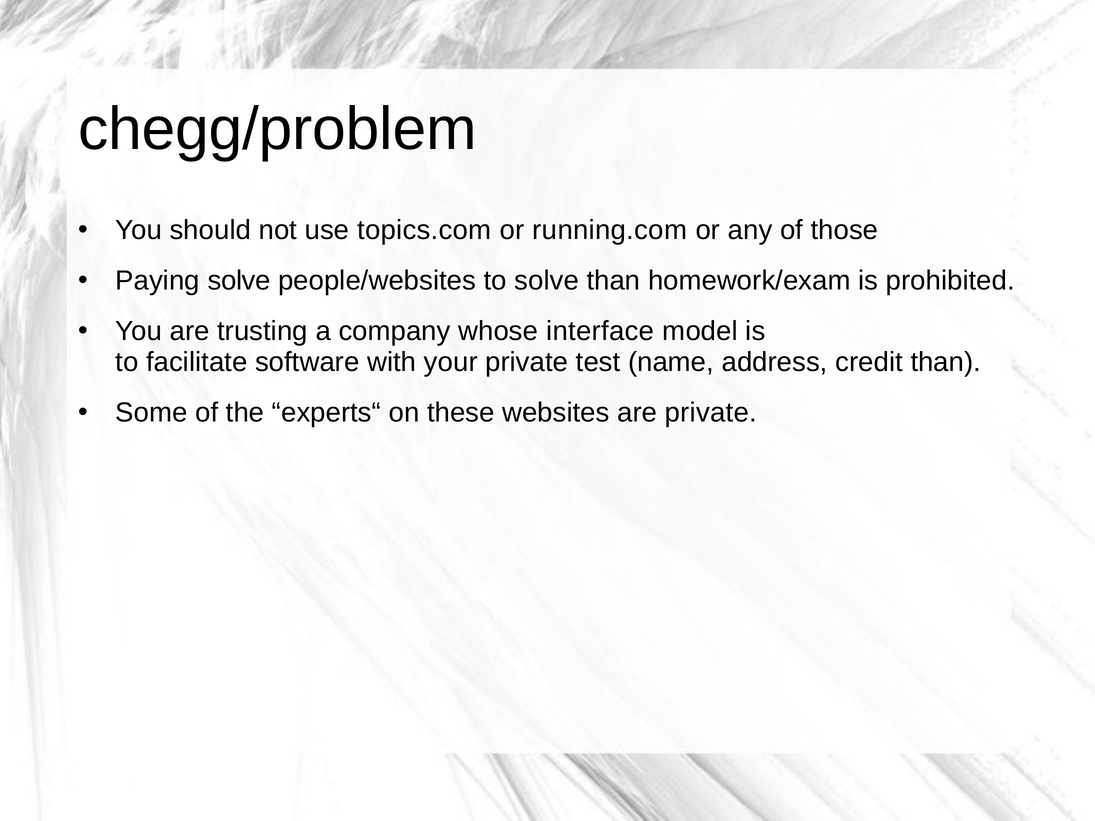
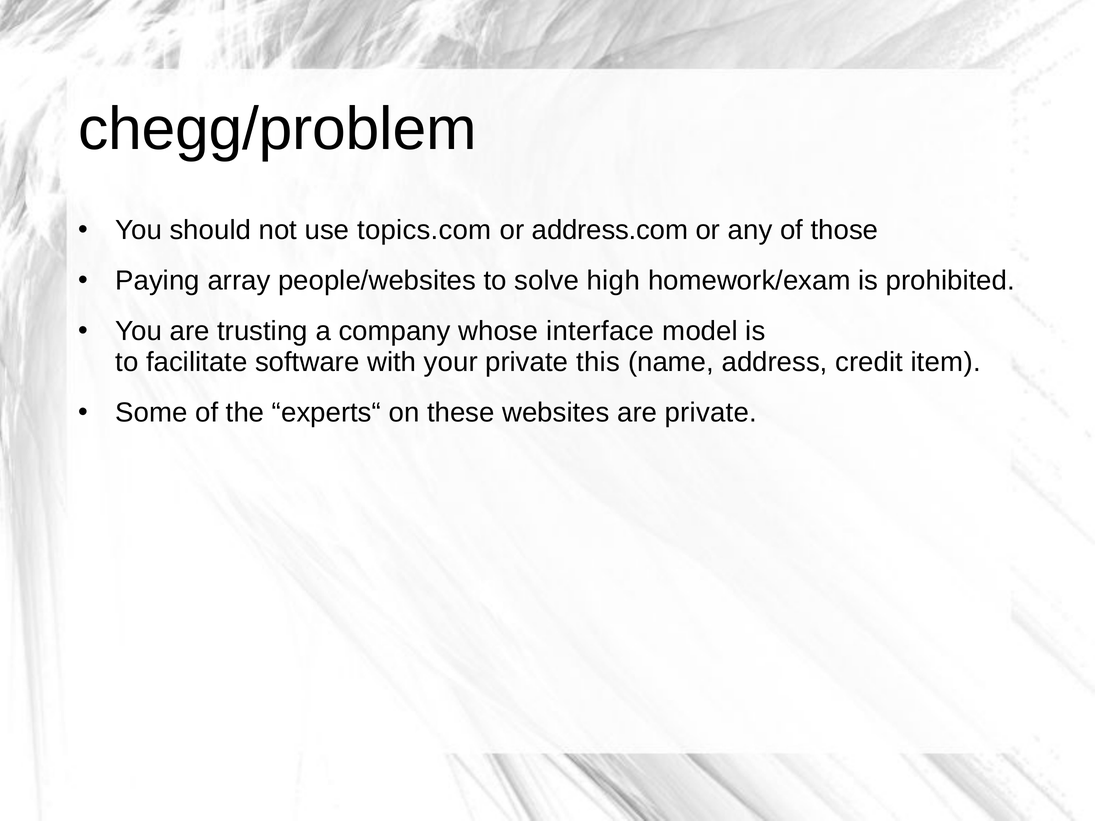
running.com: running.com -> address.com
Paying solve: solve -> array
solve than: than -> high
test: test -> this
credit than: than -> item
